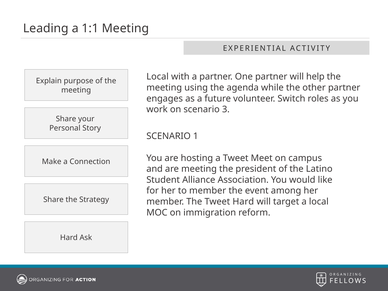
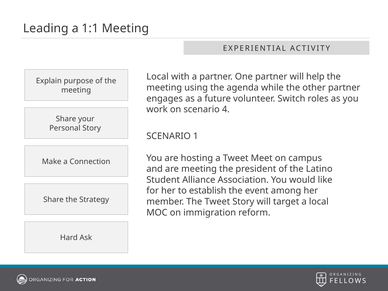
3: 3 -> 4
to member: member -> establish
Tweet Hard: Hard -> Story
